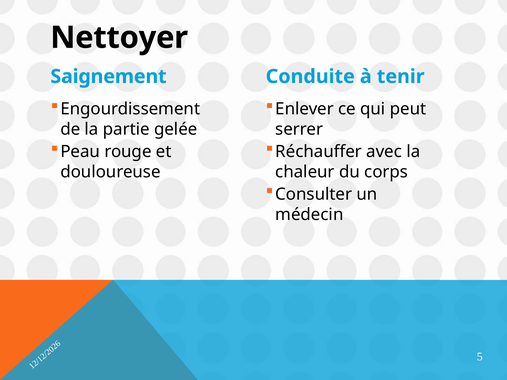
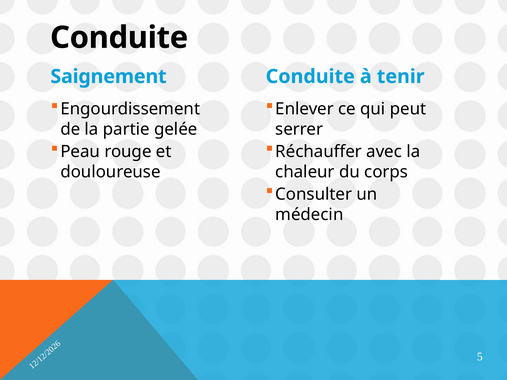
Nettoyer at (119, 38): Nettoyer -> Conduite
